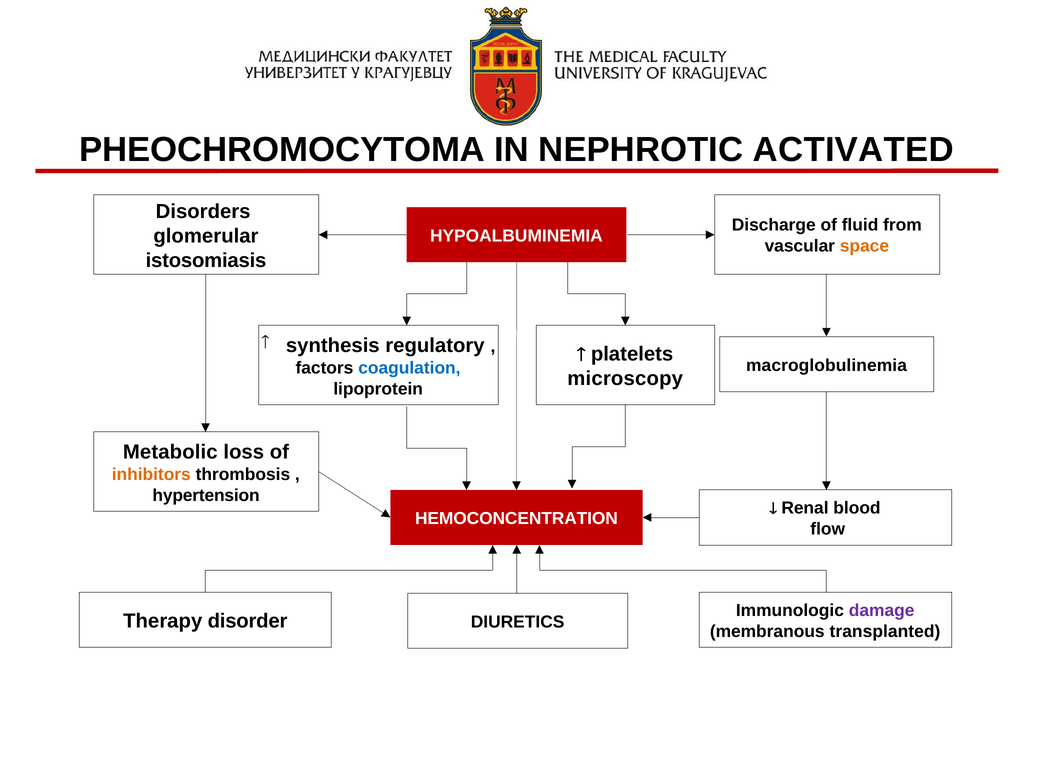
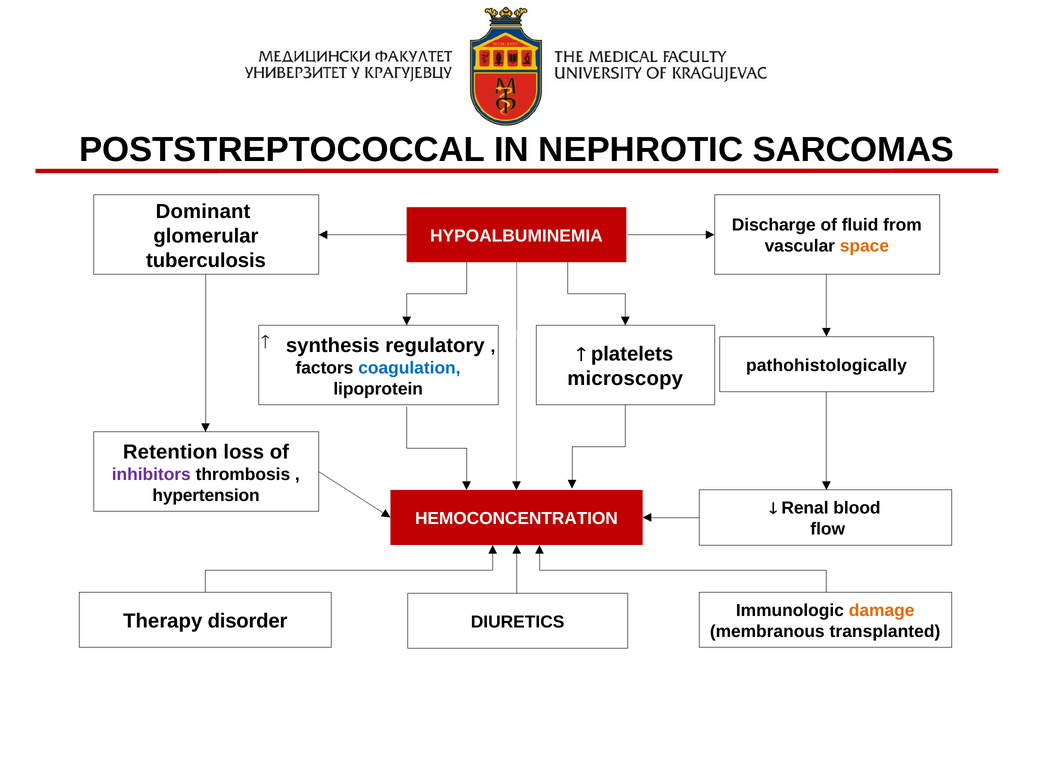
PHEOCHROMOCYTOMA: PHEOCHROMOCYTOMA -> POSTSTREPTOCOCCAL
ACTIVATED: ACTIVATED -> SARCOMAS
Disorders: Disorders -> Dominant
istosomiasis: istosomiasis -> tuberculosis
macroglobulinemia: macroglobulinemia -> pathohistologically
Metabolic: Metabolic -> Retention
inhibitors colour: orange -> purple
damage colour: purple -> orange
